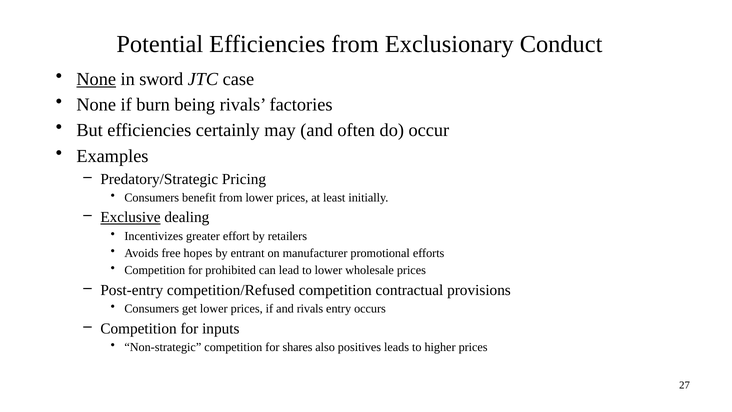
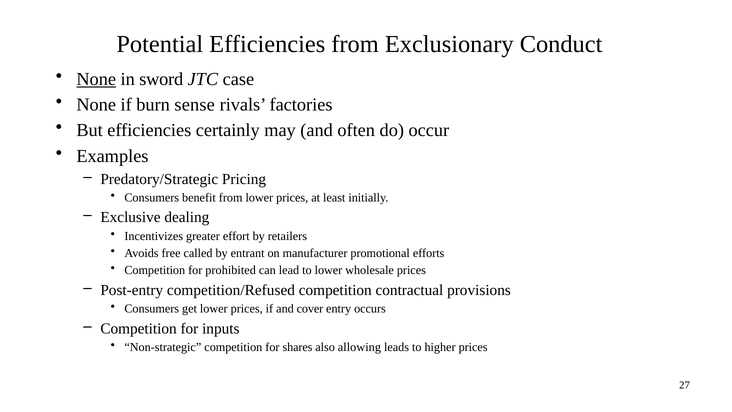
being: being -> sense
Exclusive underline: present -> none
hopes: hopes -> called
and rivals: rivals -> cover
positives: positives -> allowing
